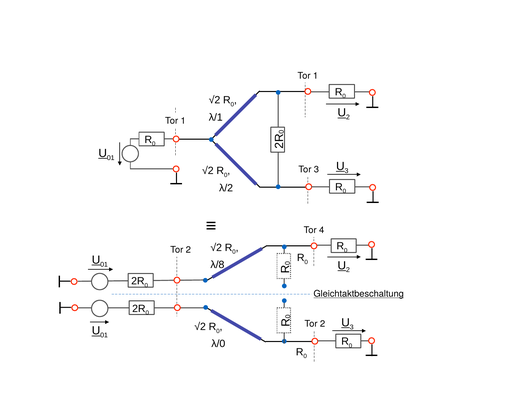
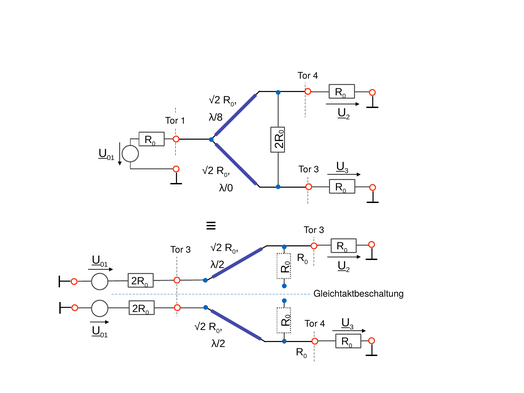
1 at (316, 76): 1 -> 4
λ/1: λ/1 -> λ/8
λ/2: λ/2 -> λ/0
4 at (322, 230): 4 -> 3
2 at (188, 250): 2 -> 3
λ/8 at (217, 265): λ/8 -> λ/2
Gleichtaktbeschaltung underline: present -> none
2 at (323, 324): 2 -> 4
λ/0 at (218, 344): λ/0 -> λ/2
